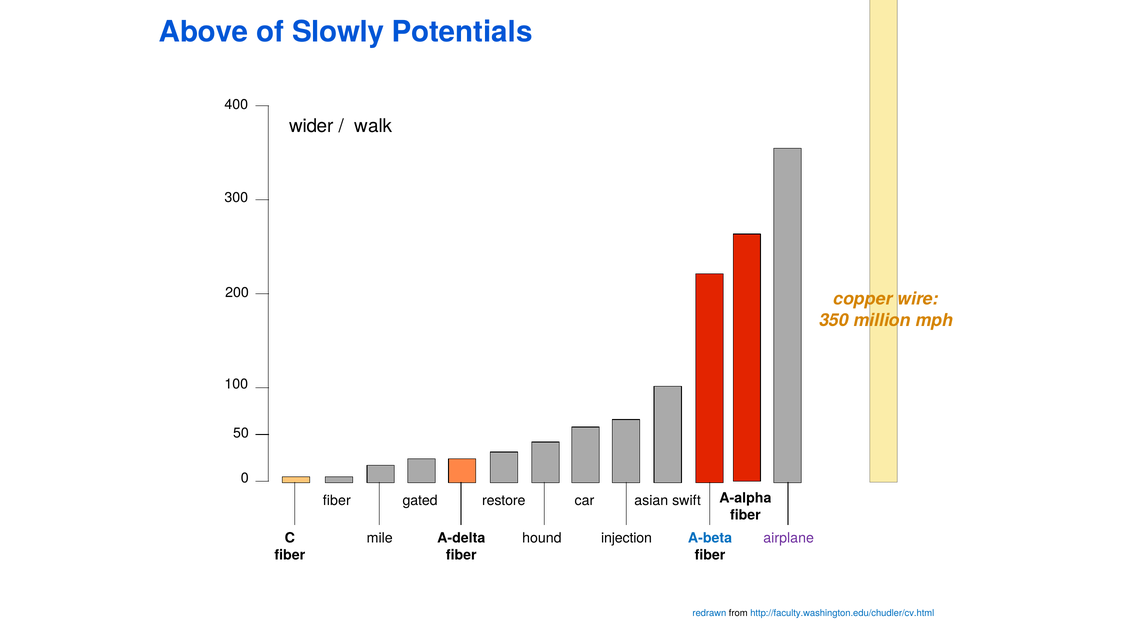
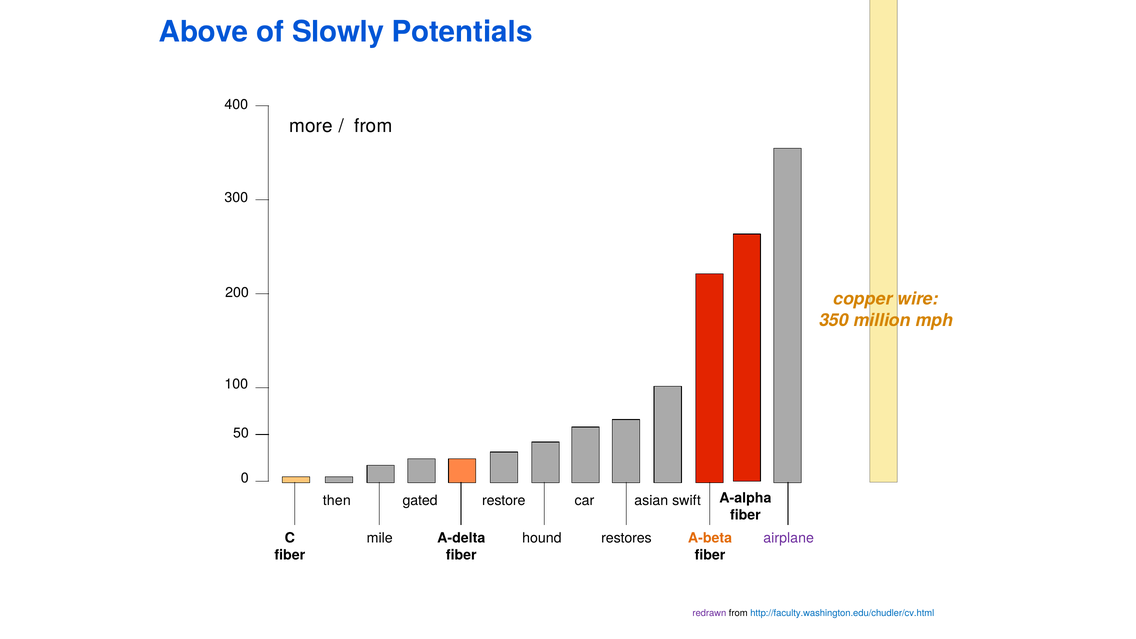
wider: wider -> more
walk at (373, 126): walk -> from
fiber at (337, 501): fiber -> then
injection: injection -> restores
A-beta colour: blue -> orange
redrawn colour: blue -> purple
